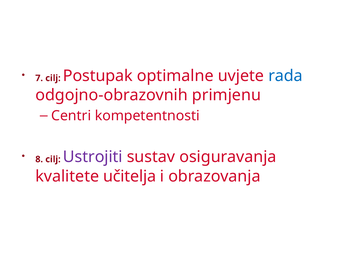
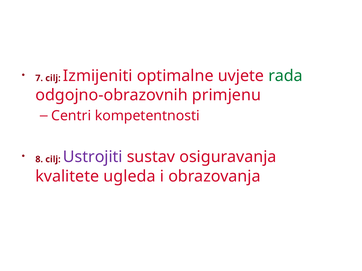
Postupak: Postupak -> Izmijeniti
rada colour: blue -> green
učitelja: učitelja -> ugleda
